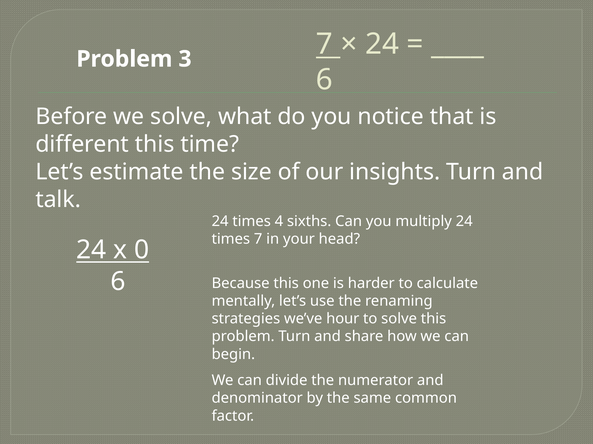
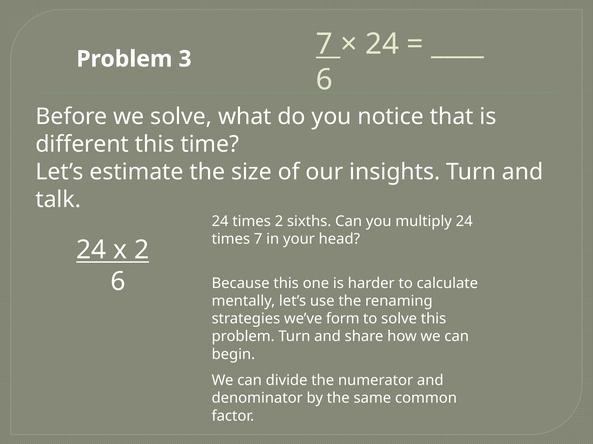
times 4: 4 -> 2
x 0: 0 -> 2
hour: hour -> form
